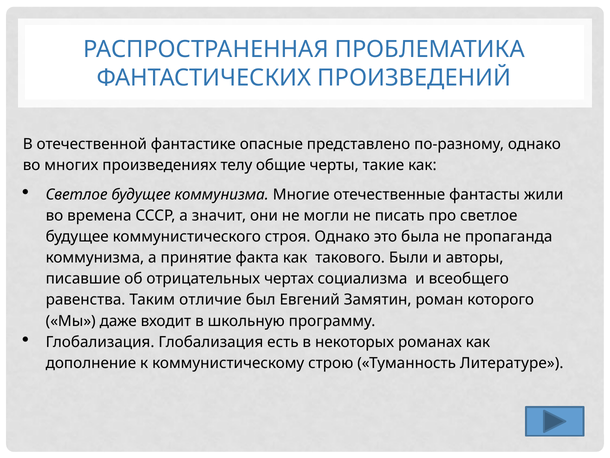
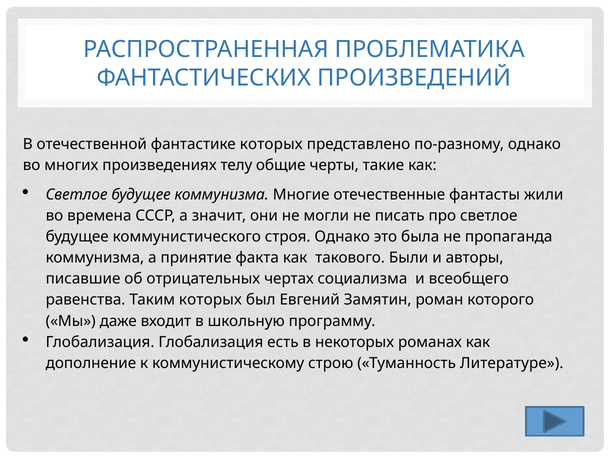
фантастике опасные: опасные -> которых
Таким отличие: отличие -> которых
